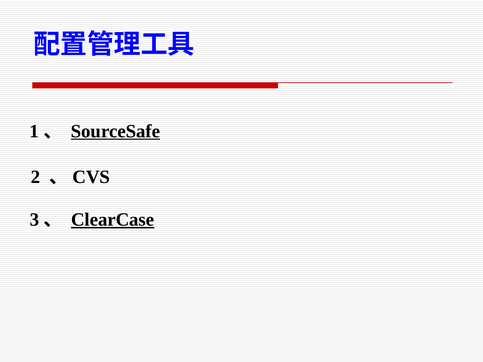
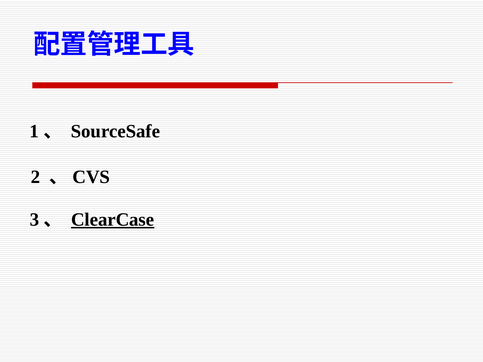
SourceSafe underline: present -> none
